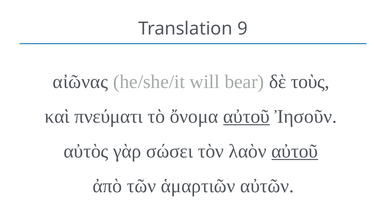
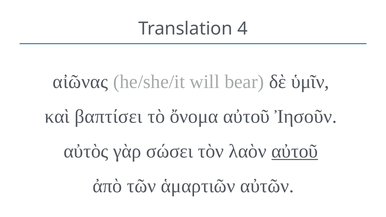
9: 9 -> 4
τοὺς: τοὺς -> ὑμῖν
πνεύματι: πνεύματι -> βαπτίσει
αὐτοῦ at (246, 117) underline: present -> none
